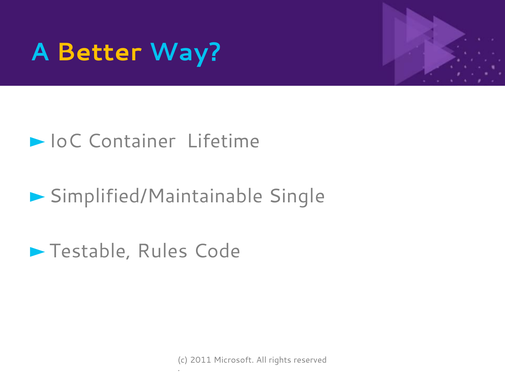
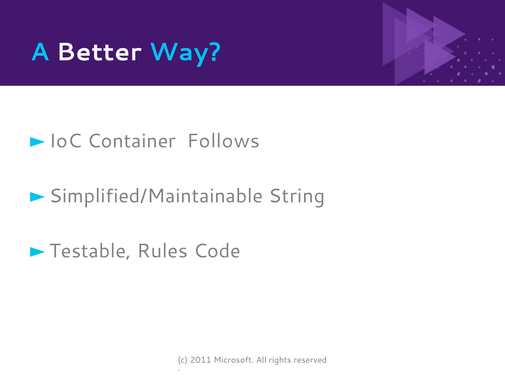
Better colour: yellow -> white
Lifetime: Lifetime -> Follows
Single: Single -> String
